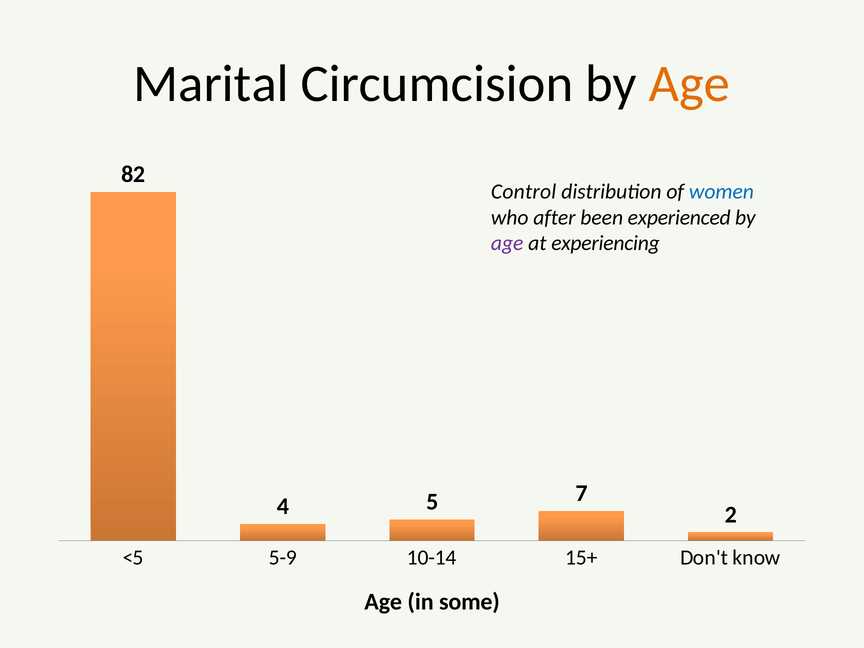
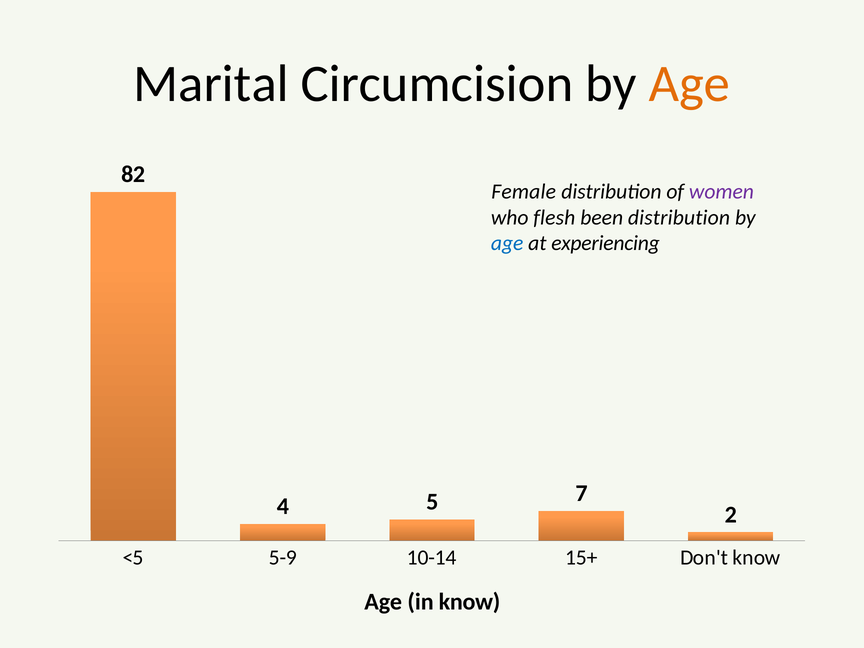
Control: Control -> Female
women colour: blue -> purple
after: after -> flesh
been experienced: experienced -> distribution
age at (507, 243) colour: purple -> blue
in some: some -> know
